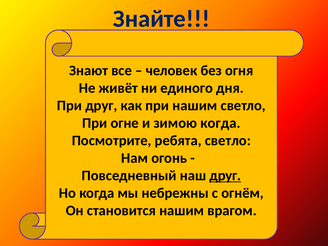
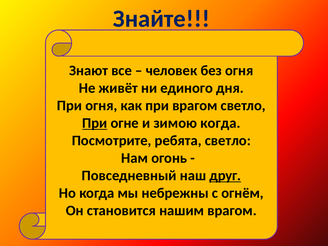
При друг: друг -> огня
при нашим: нашим -> врагом
При at (95, 123) underline: none -> present
